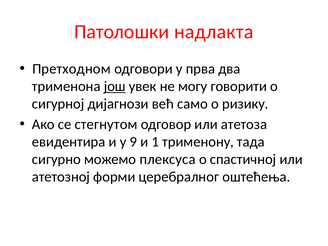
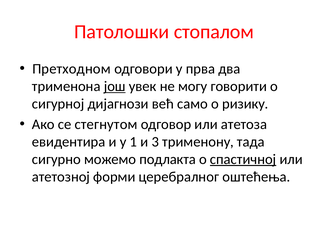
надлакта: надлакта -> стопалом
9: 9 -> 1
1: 1 -> 3
плексуса: плексуса -> подлакта
спастичној underline: none -> present
